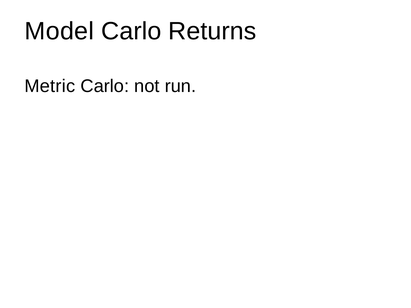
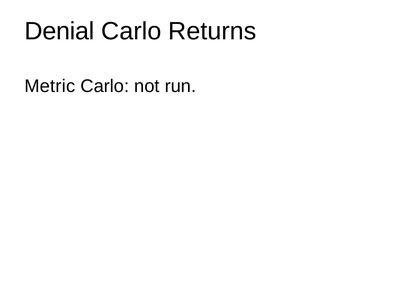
Model: Model -> Denial
